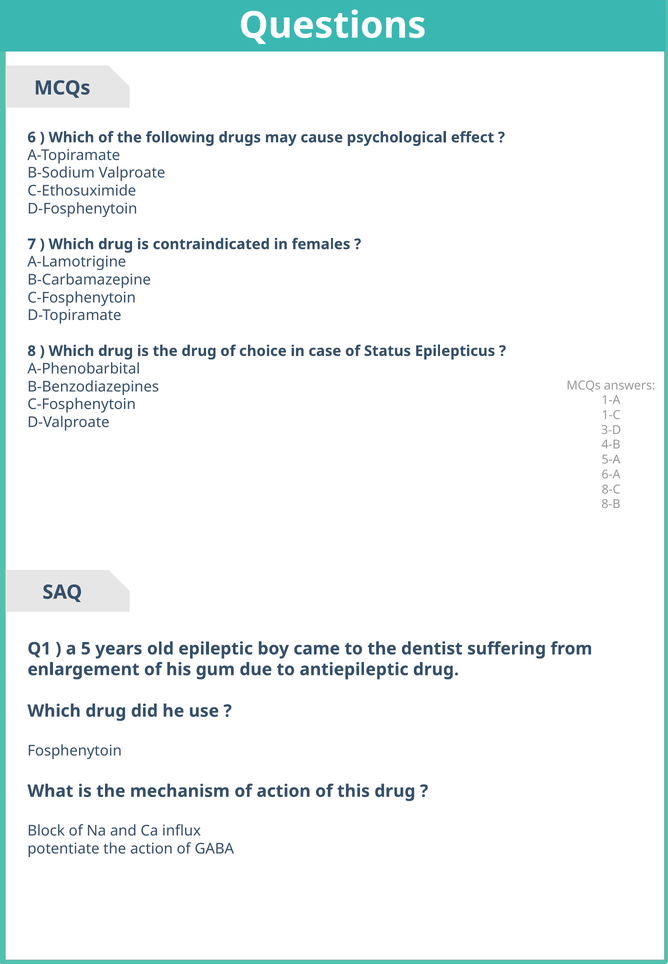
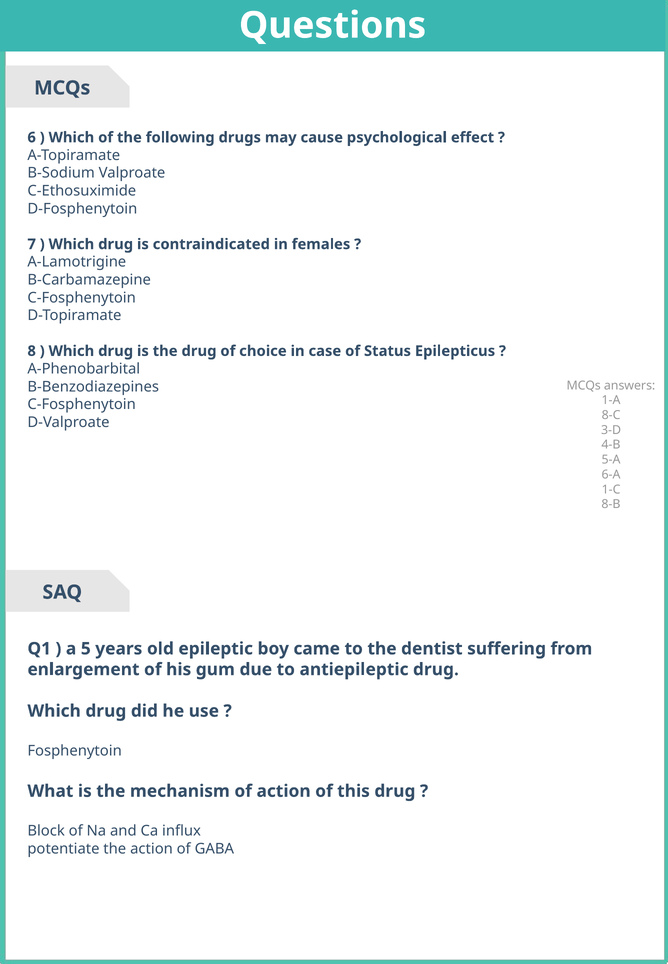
1-C: 1-C -> 8-C
8-C: 8-C -> 1-C
